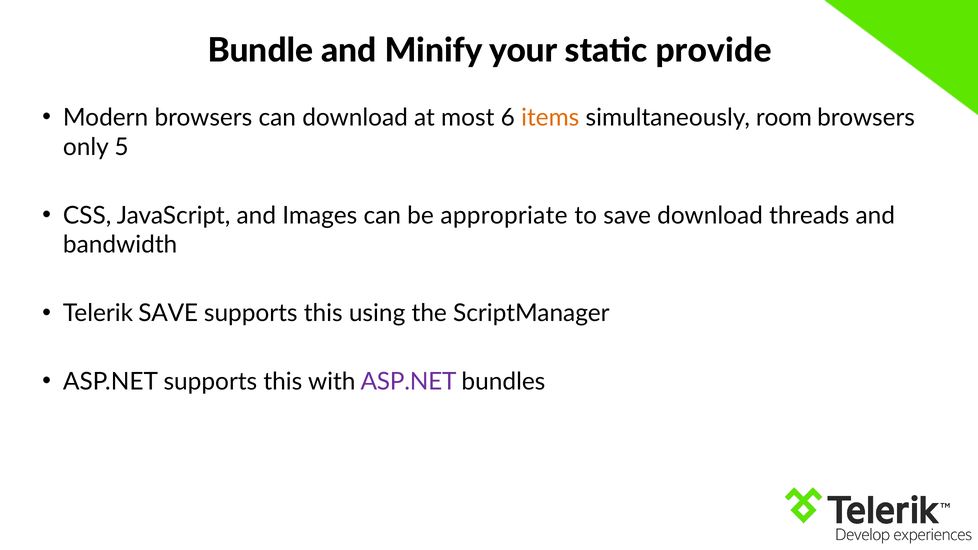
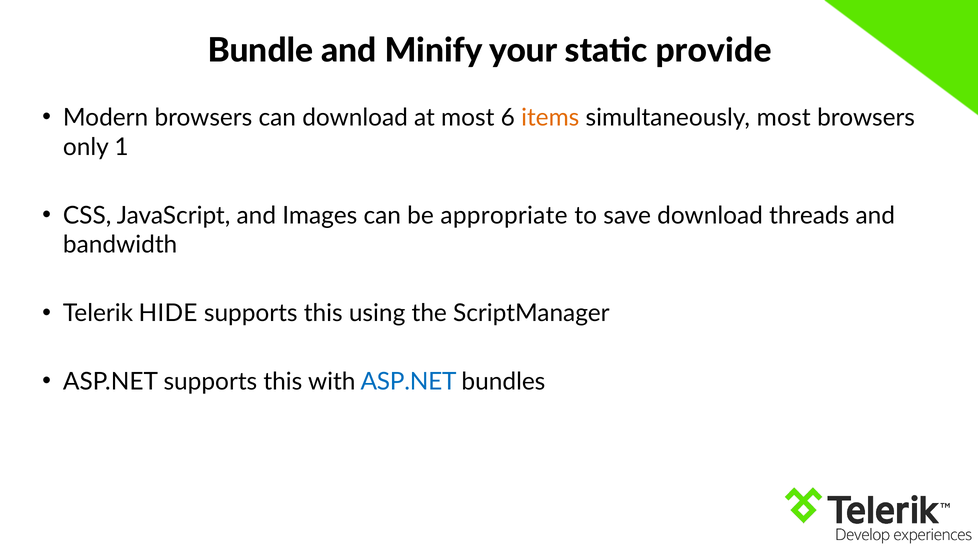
simultaneously room: room -> most
5: 5 -> 1
Telerik SAVE: SAVE -> HIDE
ASP.NET at (409, 382) colour: purple -> blue
